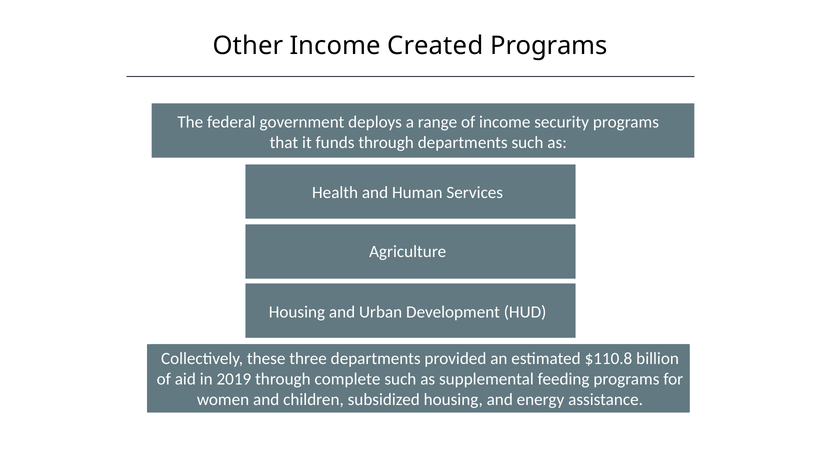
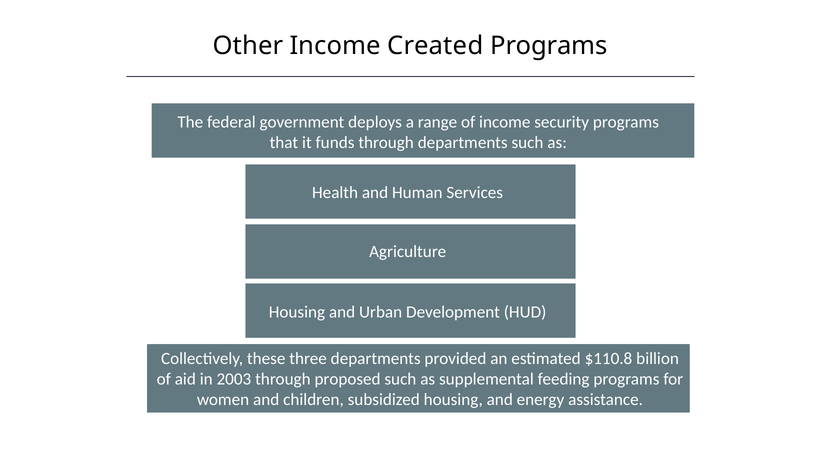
2019: 2019 -> 2003
complete: complete -> proposed
